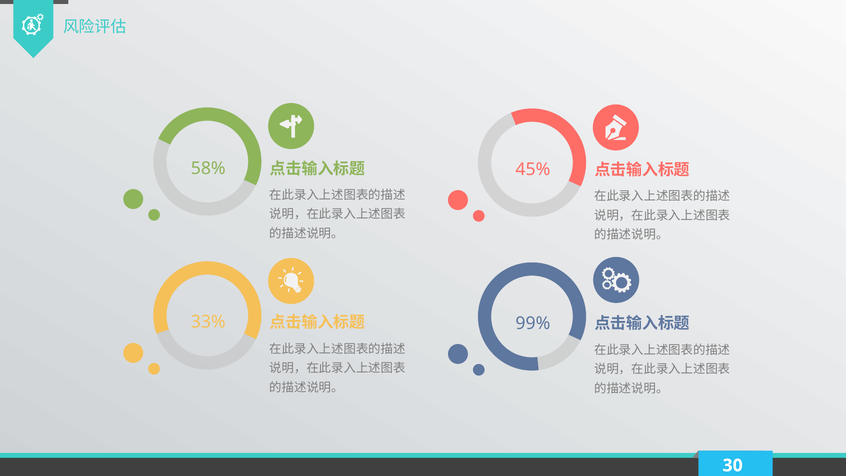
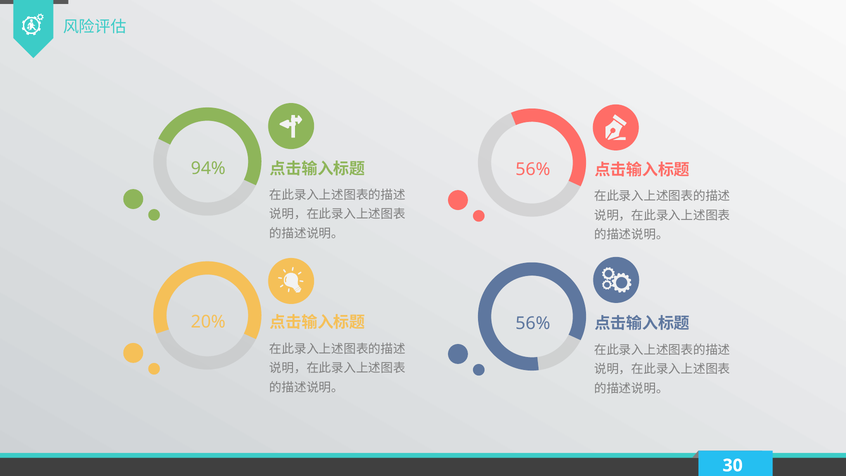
58%: 58% -> 94%
45% at (533, 169): 45% -> 56%
33%: 33% -> 20%
99% at (533, 323): 99% -> 56%
